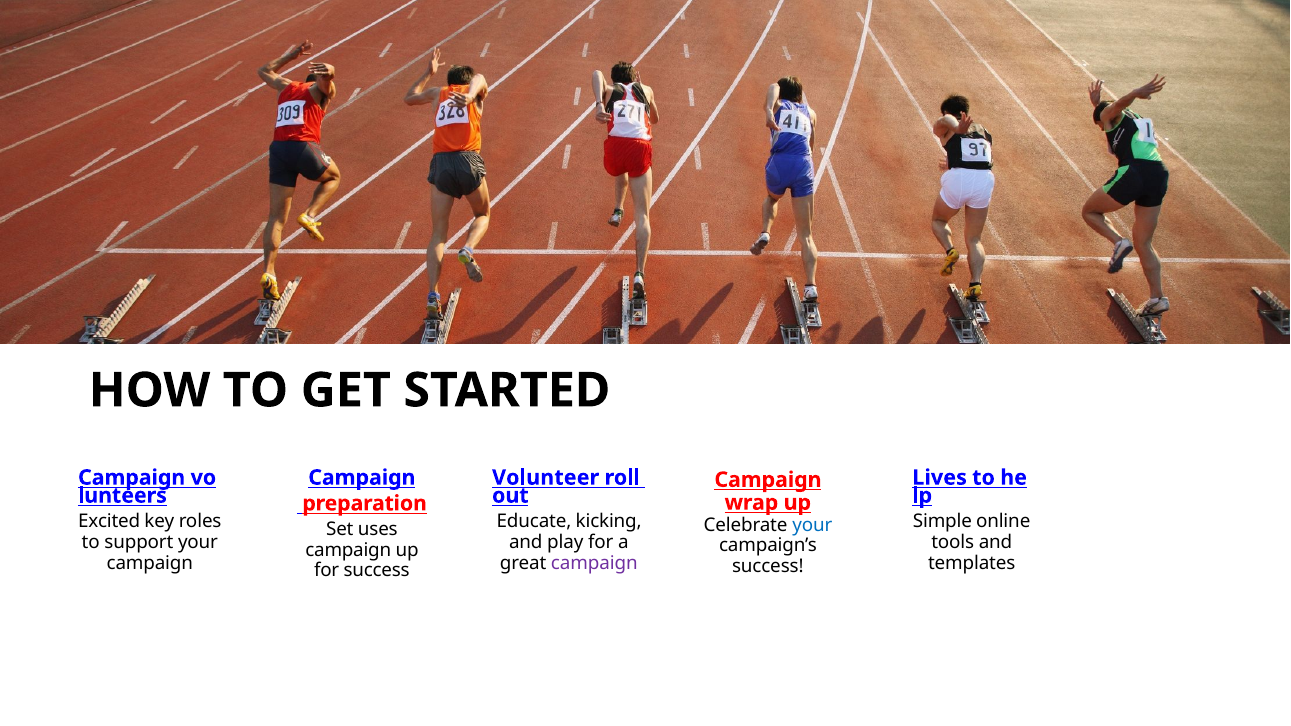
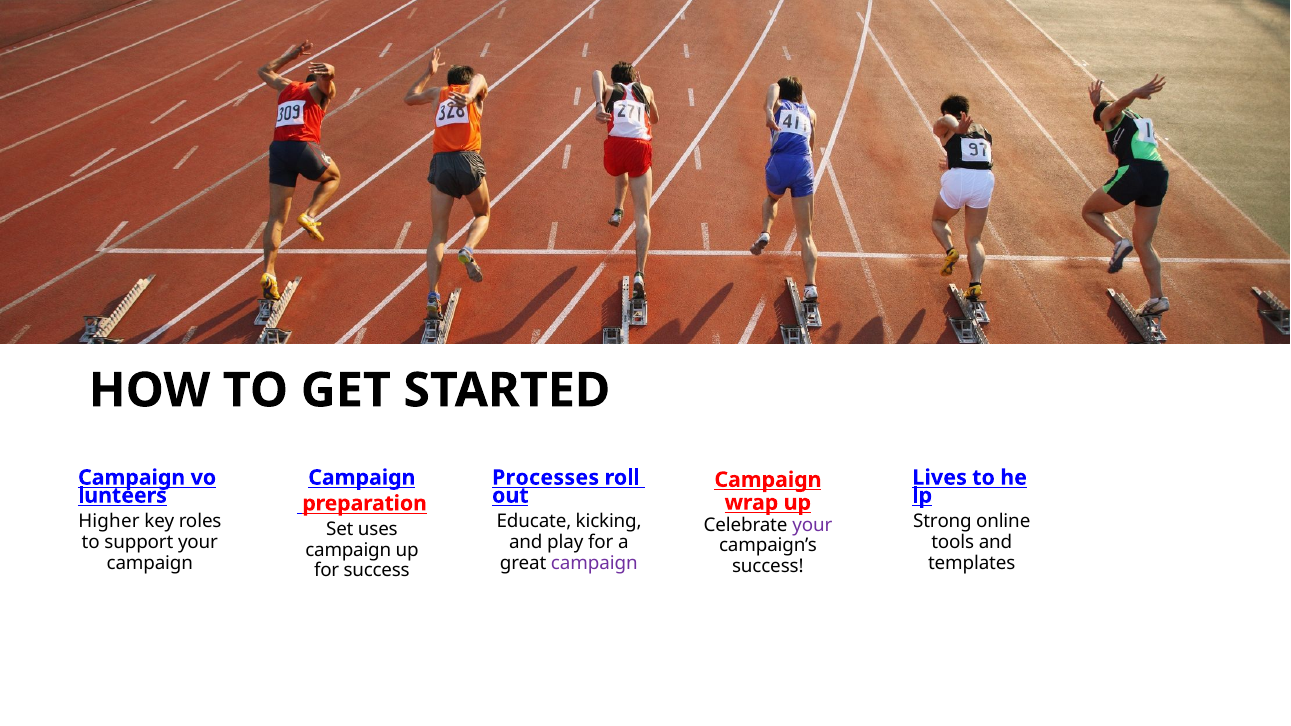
Volunteer: Volunteer -> Processes
Excited: Excited -> Higher
Simple: Simple -> Strong
your at (812, 525) colour: blue -> purple
